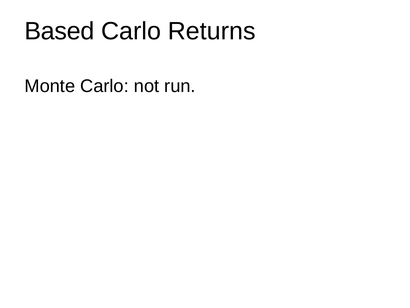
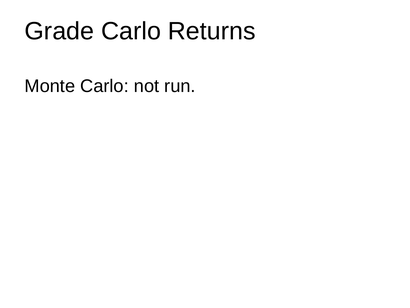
Based: Based -> Grade
